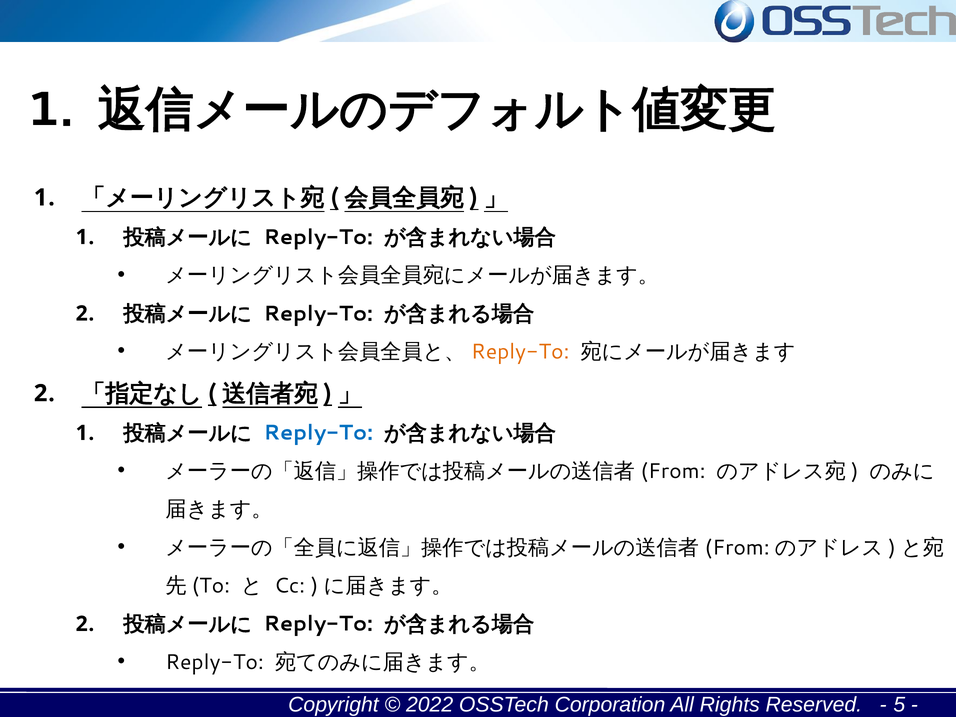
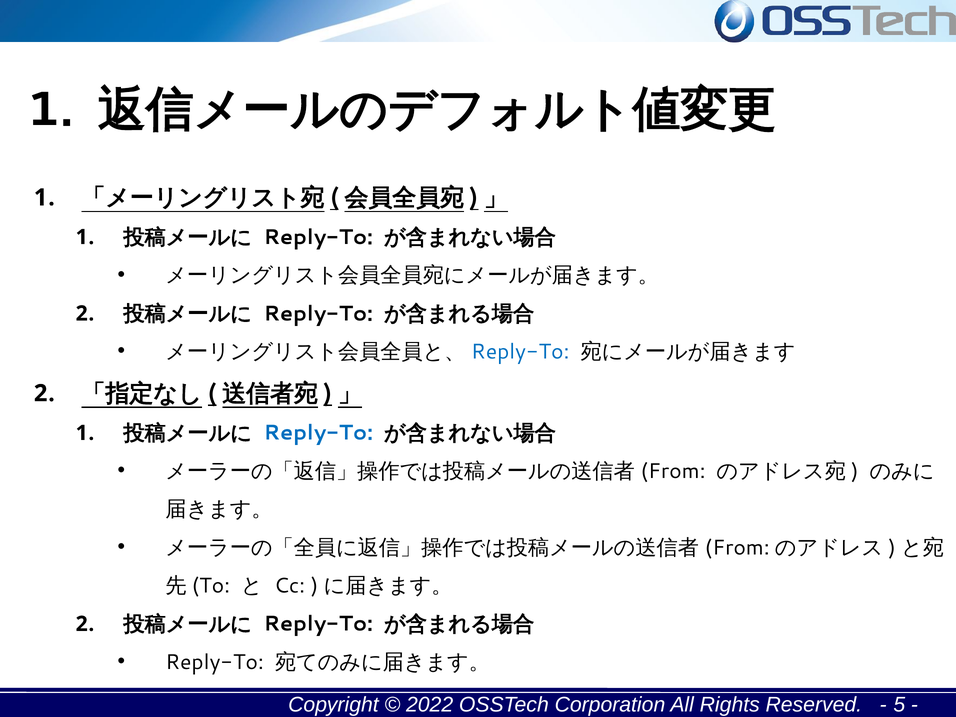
Reply-To at (520, 352) colour: orange -> blue
